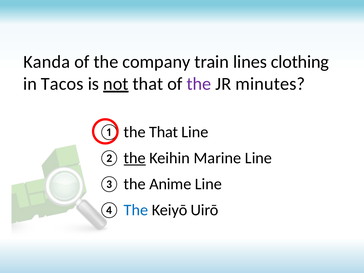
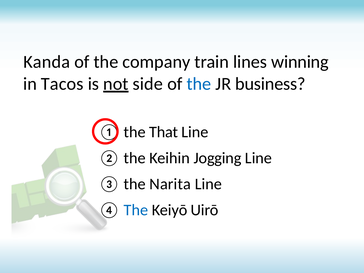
clothing: clothing -> winning
that at (148, 84): that -> side
the at (199, 84) colour: purple -> blue
minutes: minutes -> business
the at (135, 158) underline: present -> none
Marine: Marine -> Jogging
Anime: Anime -> Narita
